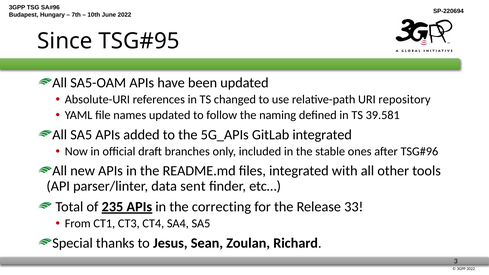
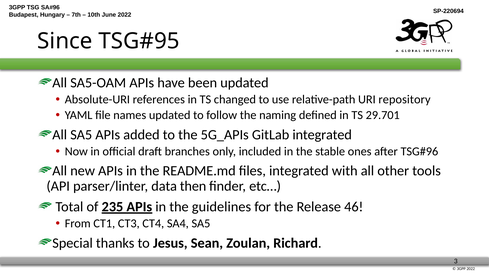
39.581: 39.581 -> 29.701
sent: sent -> then
correcting: correcting -> guidelines
33: 33 -> 46
